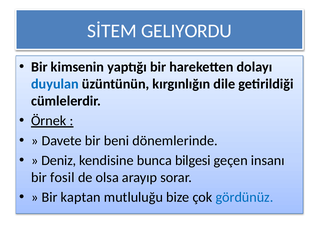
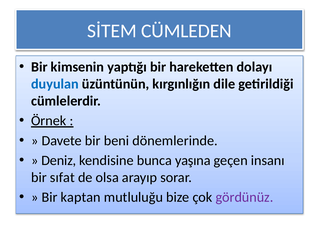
GELIYORDU: GELIYORDU -> CÜMLEDEN
bilgesi: bilgesi -> yaşına
fosil: fosil -> sıfat
gördünüz colour: blue -> purple
